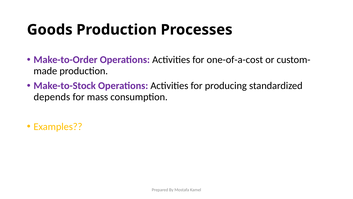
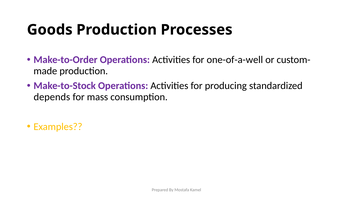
one-of-a-cost: one-of-a-cost -> one-of-a-well
